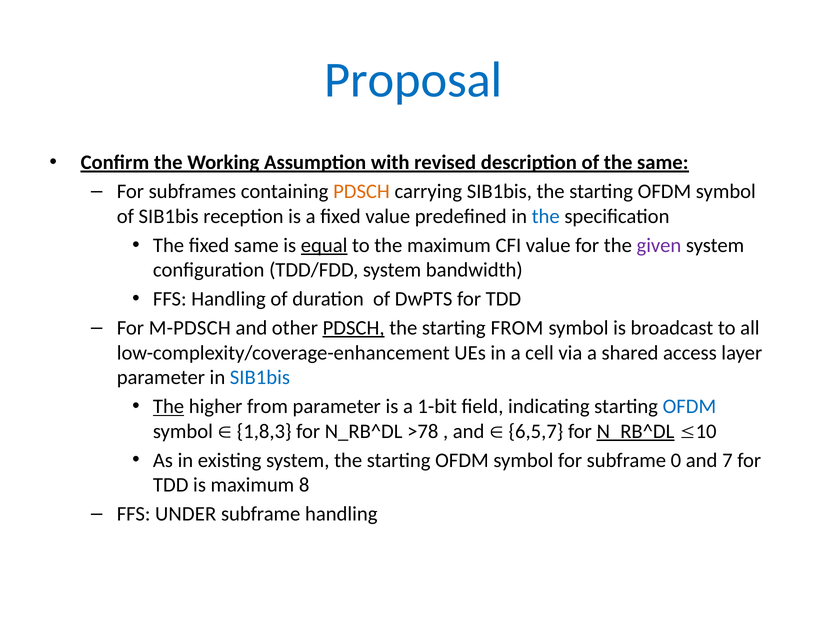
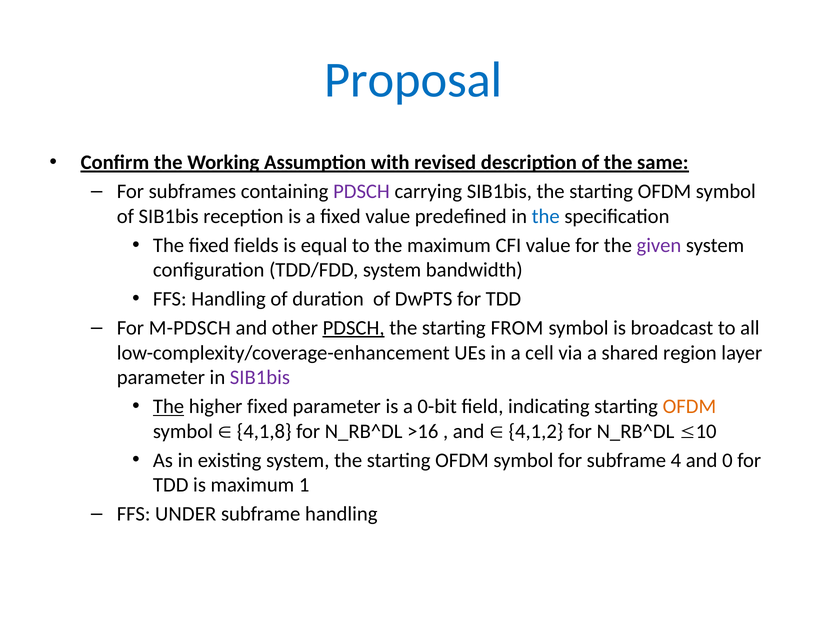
PDSCH at (362, 192) colour: orange -> purple
fixed same: same -> fields
equal underline: present -> none
access: access -> region
SIB1bis at (260, 378) colour: blue -> purple
higher from: from -> fixed
1-bit: 1-bit -> 0-bit
OFDM at (689, 407) colour: blue -> orange
1,8,3: 1,8,3 -> 4,1,8
>78: >78 -> >16
6,5,7: 6,5,7 -> 4,1,2
N_RB^DL at (635, 431) underline: present -> none
0: 0 -> 4
7: 7 -> 0
8: 8 -> 1
